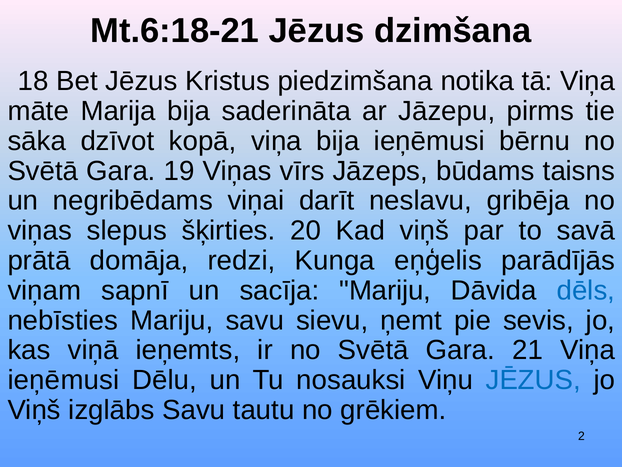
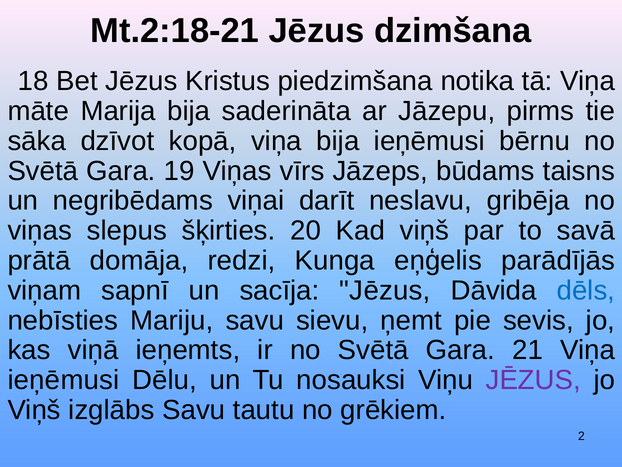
Mt.6:18-21: Mt.6:18-21 -> Mt.2:18-21
sacīja Mariju: Mariju -> Jēzus
JĒZUS at (533, 380) colour: blue -> purple
